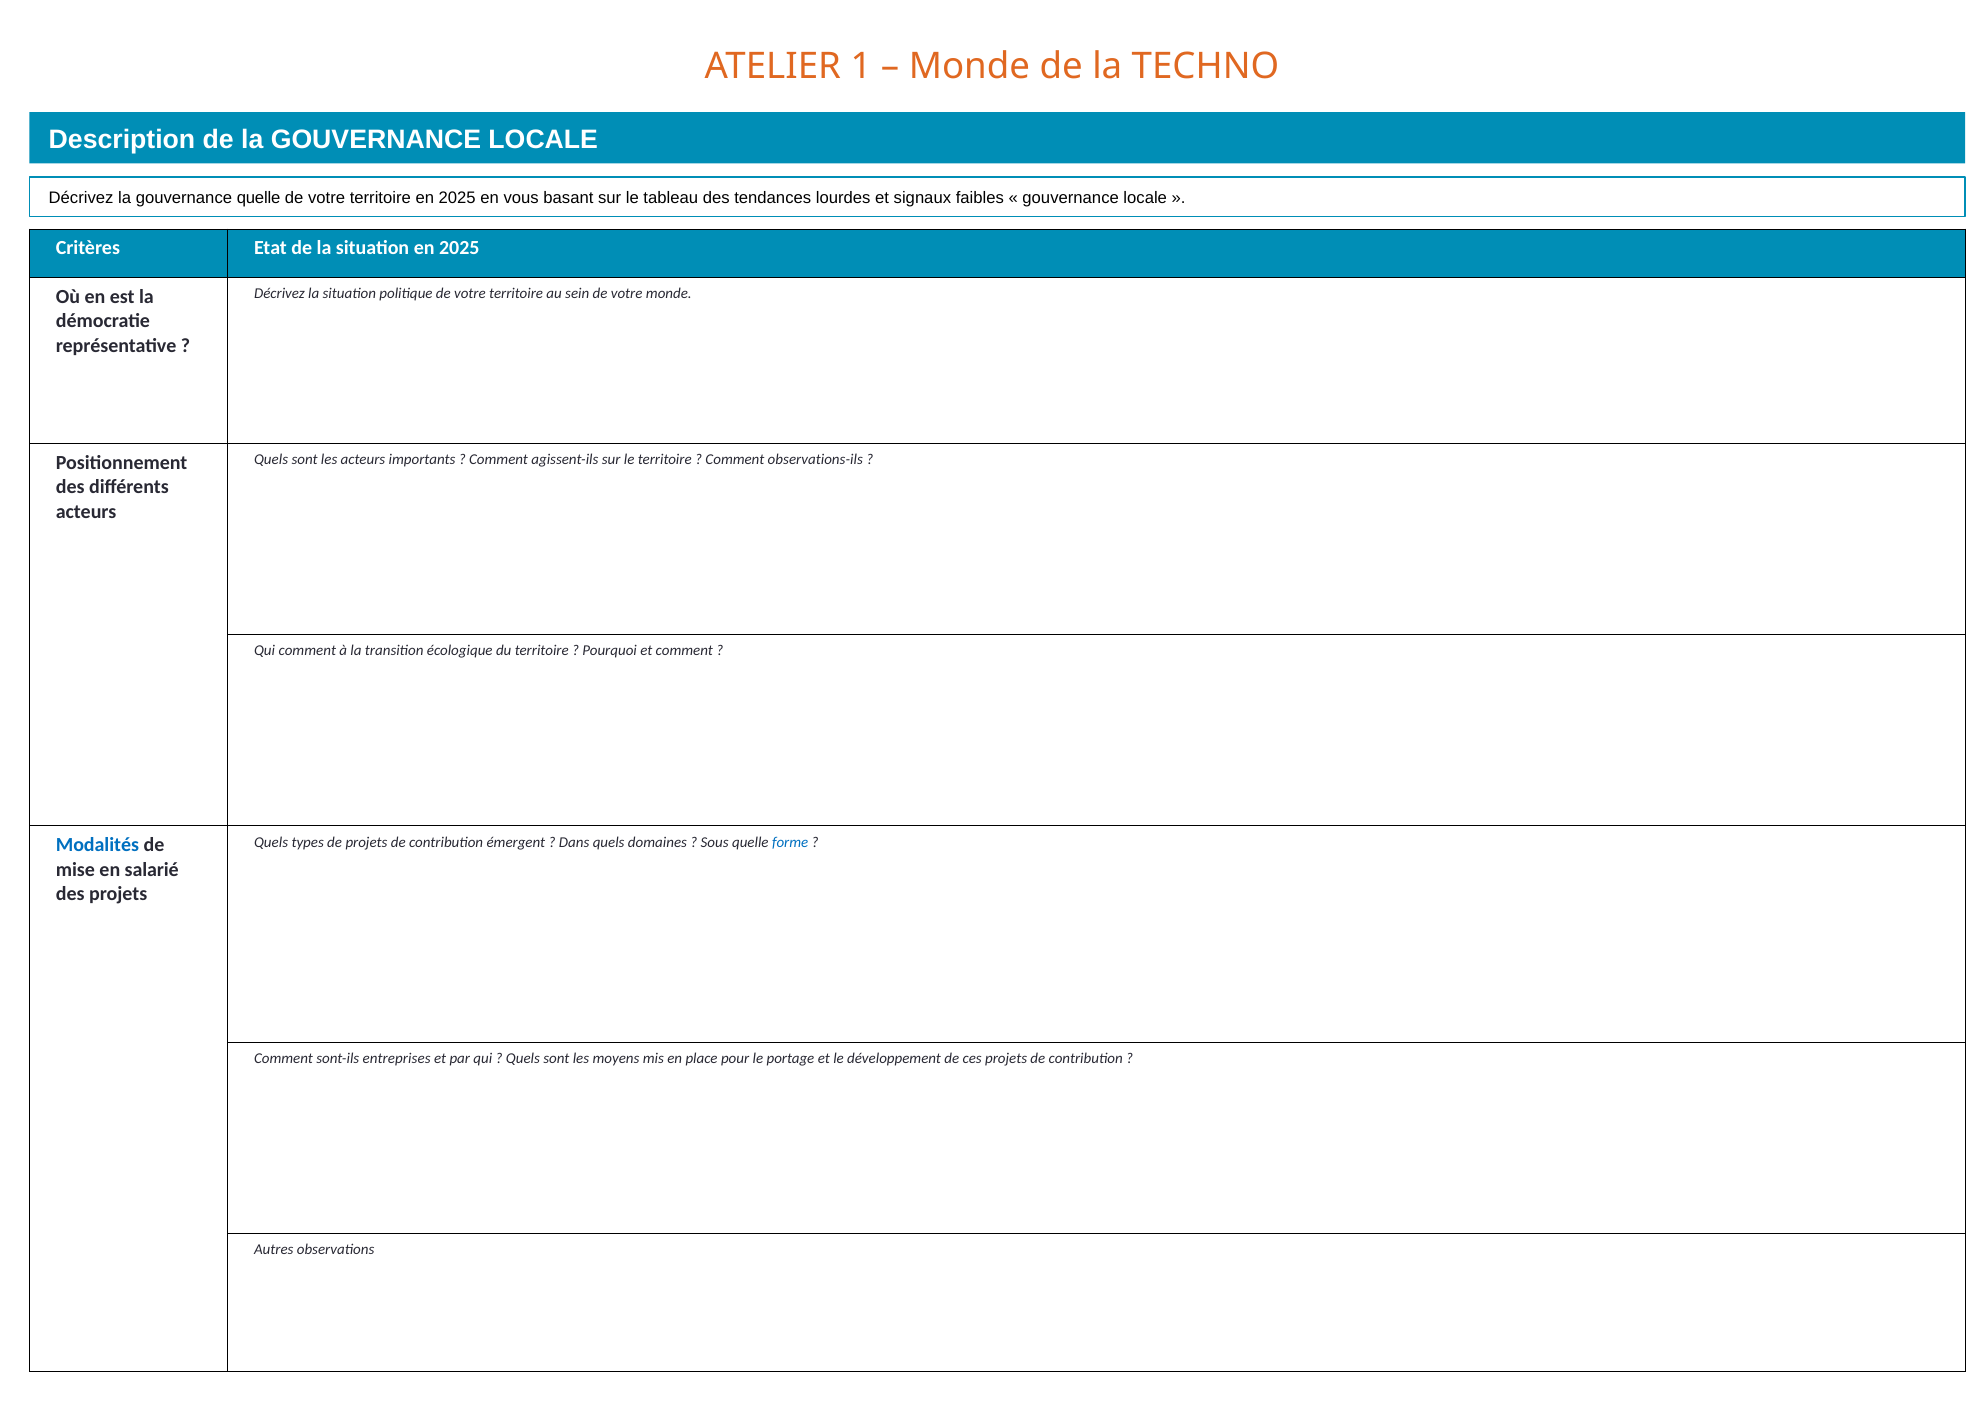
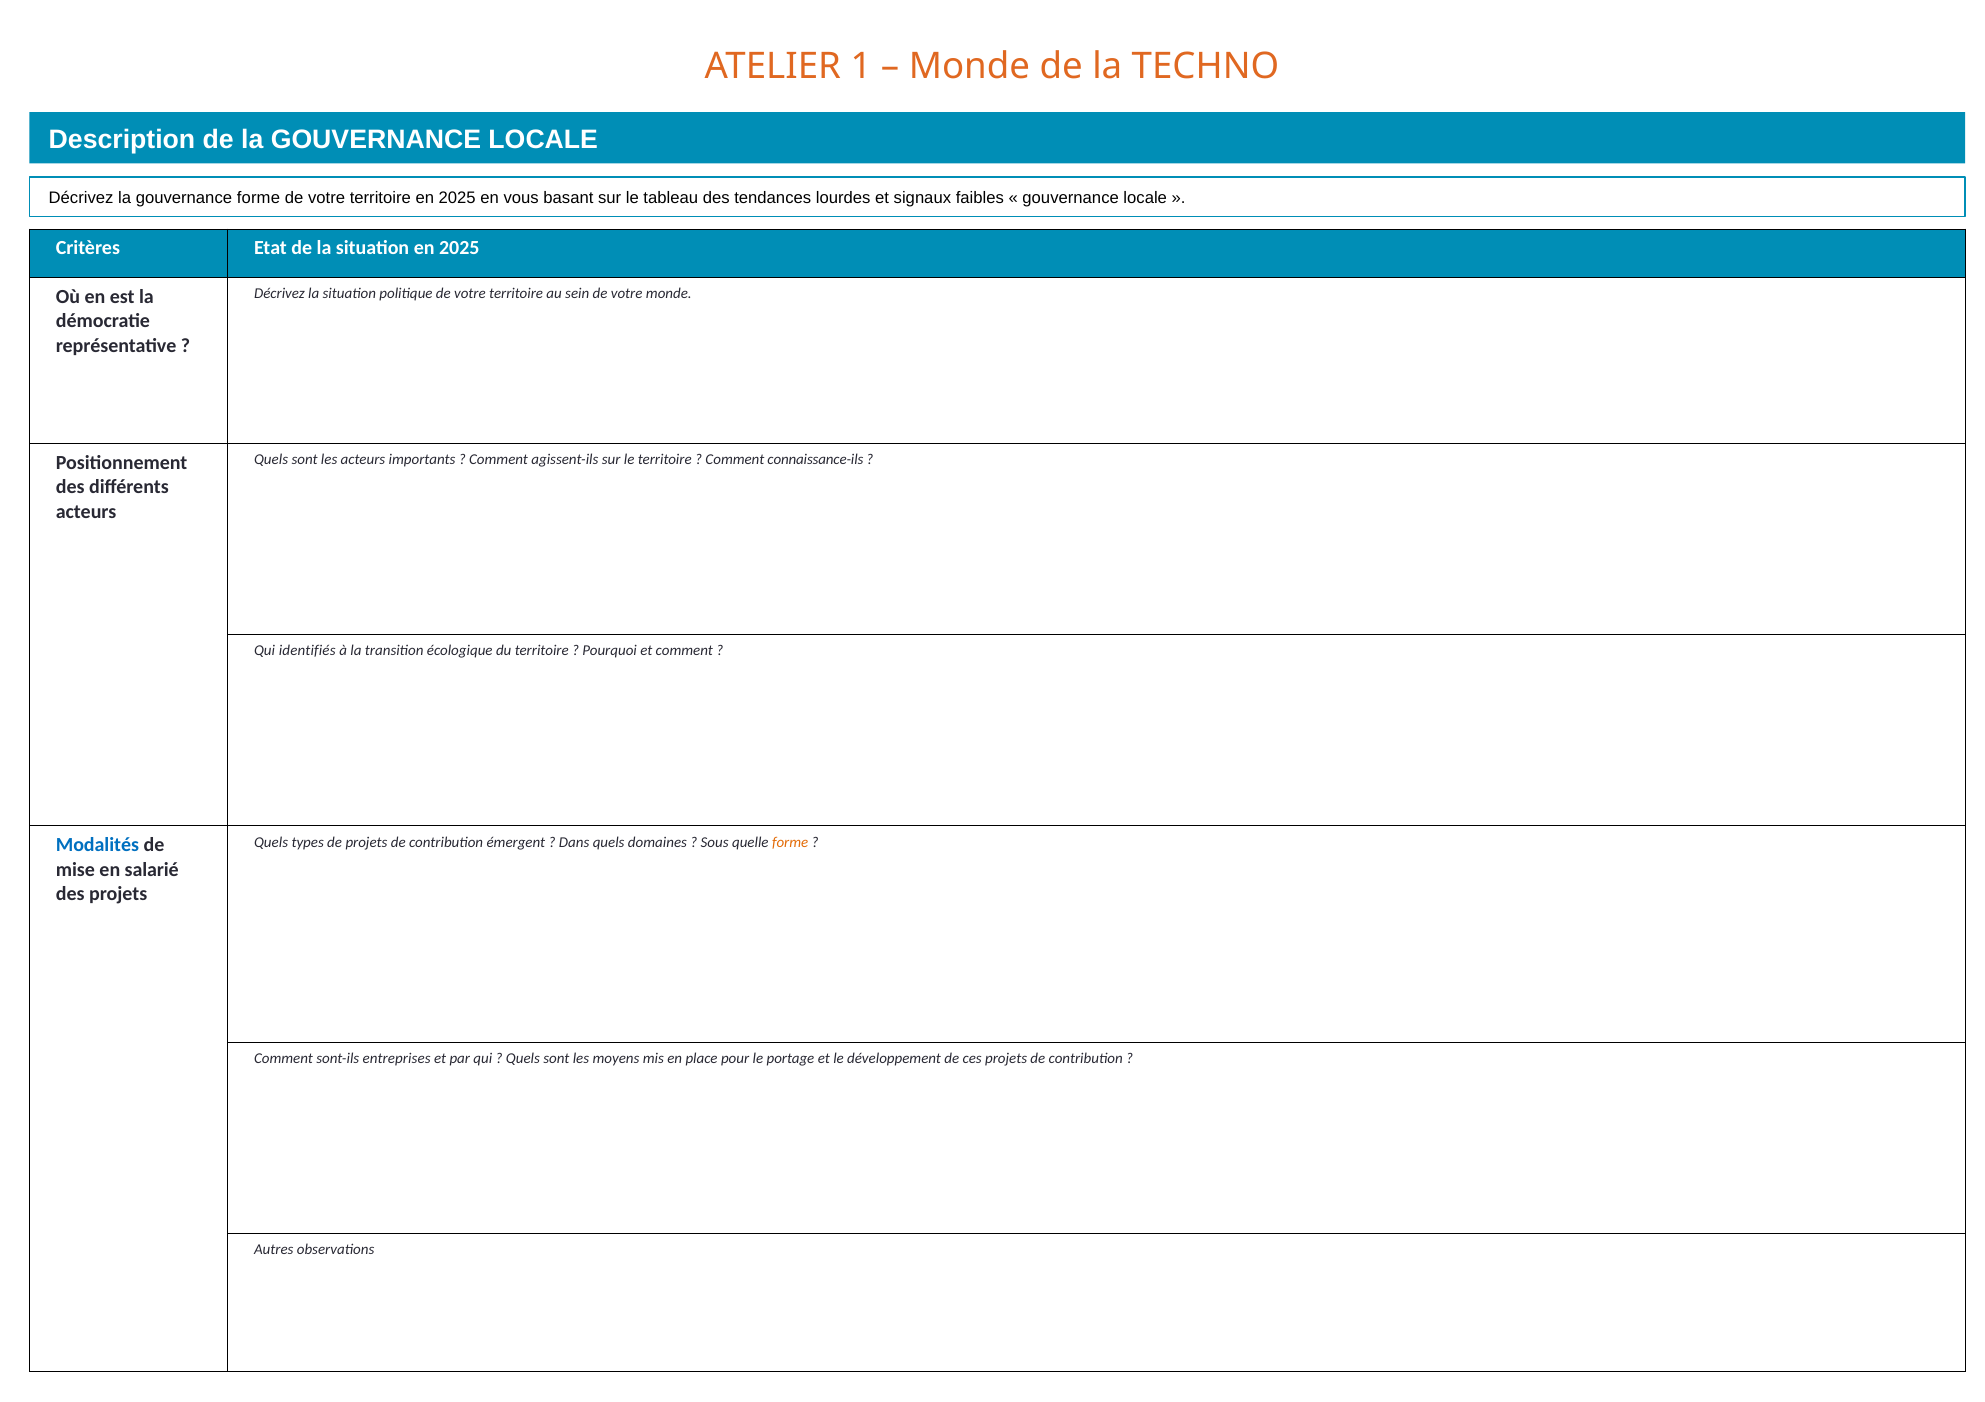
gouvernance quelle: quelle -> forme
observations-ils: observations-ils -> connaissance-ils
Qui comment: comment -> identifiés
forme at (790, 842) colour: blue -> orange
